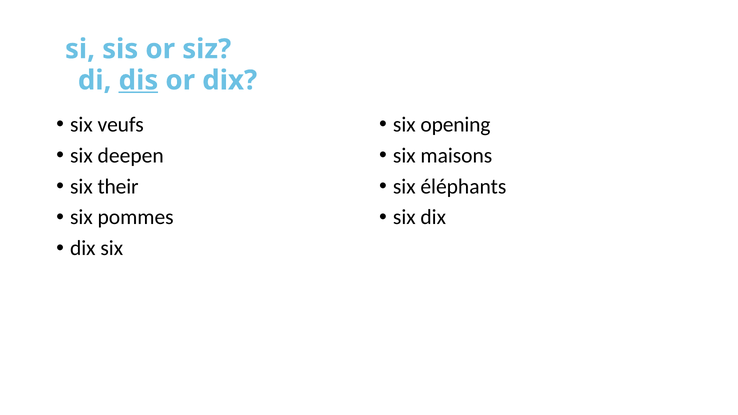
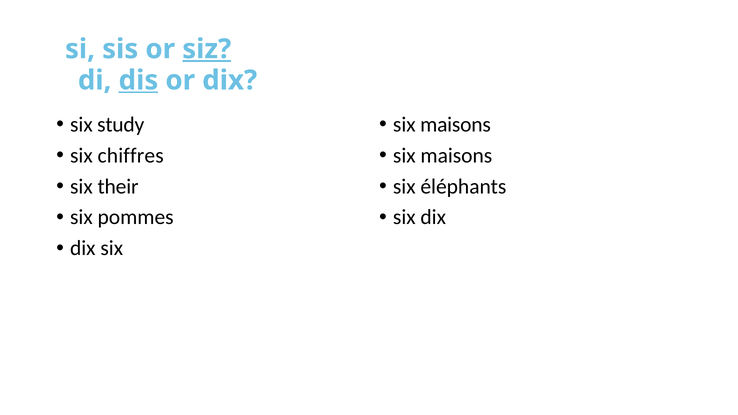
siz underline: none -> present
veufs: veufs -> study
opening at (455, 125): opening -> maisons
deepen: deepen -> chiffres
